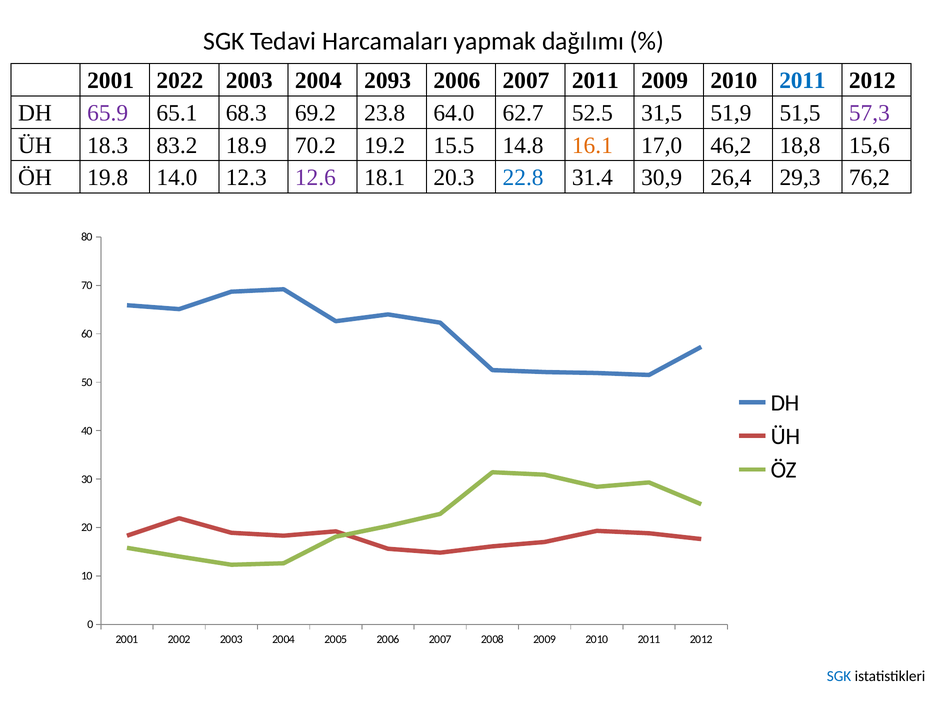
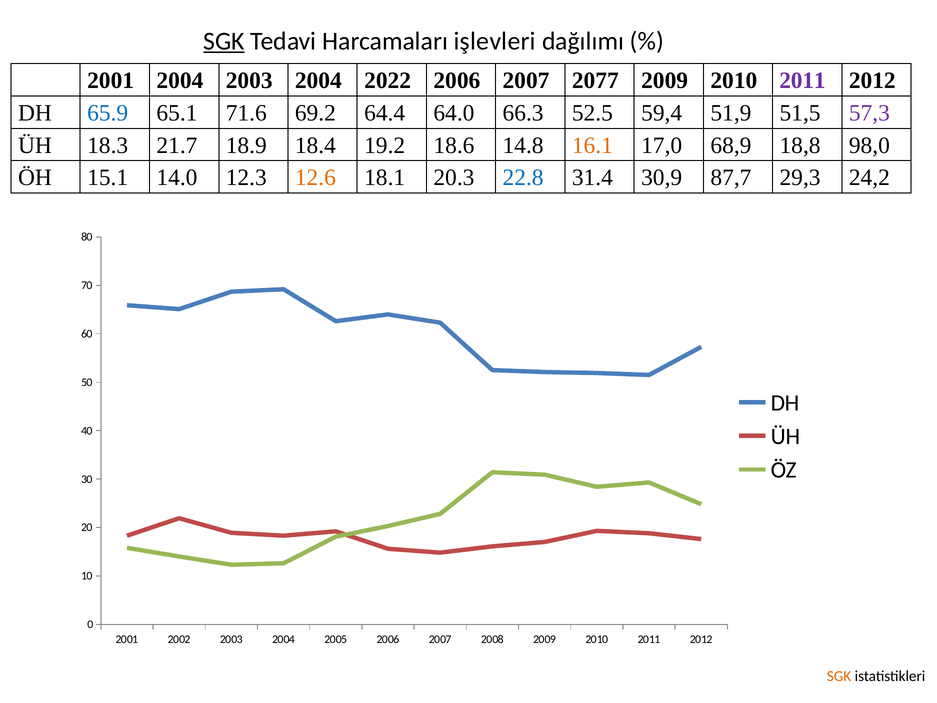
SGK at (224, 41) underline: none -> present
yapmak: yapmak -> işlevleri
2001 2022: 2022 -> 2004
2093: 2093 -> 2022
2007 2011: 2011 -> 2077
2011 at (802, 81) colour: blue -> purple
65.9 colour: purple -> blue
68.3: 68.3 -> 71.6
23.8: 23.8 -> 64.4
62.7: 62.7 -> 66.3
31,5: 31,5 -> 59,4
83.2: 83.2 -> 21.7
70.2: 70.2 -> 18.4
15.5: 15.5 -> 18.6
46,2: 46,2 -> 68,9
15,6: 15,6 -> 98,0
19.8: 19.8 -> 15.1
12.6 colour: purple -> orange
26,4: 26,4 -> 87,7
76,2: 76,2 -> 24,2
SGK at (839, 676) colour: blue -> orange
